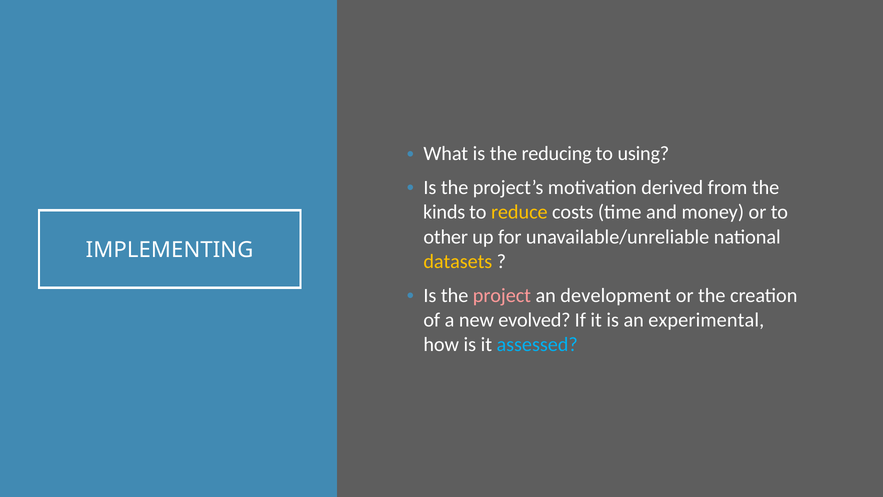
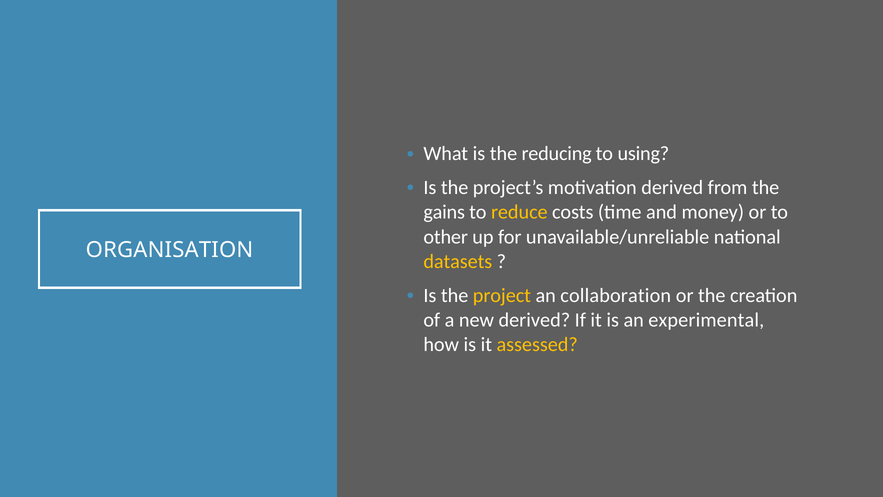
kinds: kinds -> gains
IMPLEMENTING: IMPLEMENTING -> ORGANISATION
project colour: pink -> yellow
development: development -> collaboration
new evolved: evolved -> derived
assessed colour: light blue -> yellow
